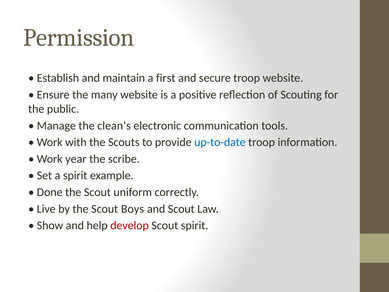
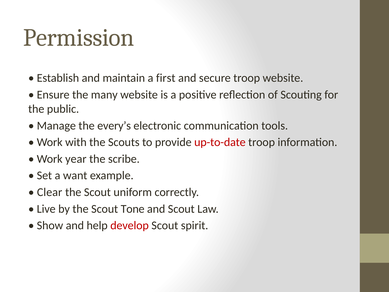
clean’s: clean’s -> every’s
up-to-date colour: blue -> red
a spirit: spirit -> want
Done: Done -> Clear
Boys: Boys -> Tone
